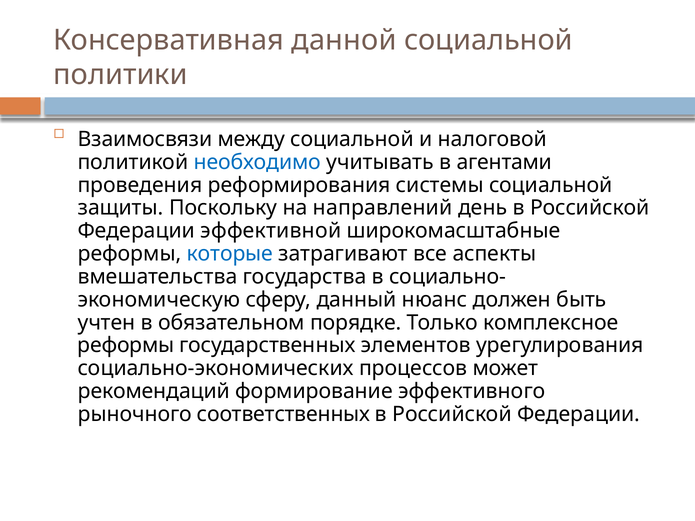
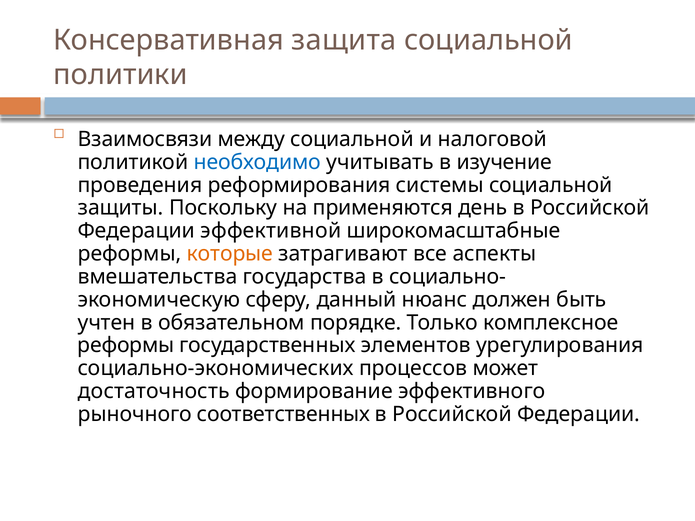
данной: данной -> защита
агентами: агентами -> изучение
направлений: направлений -> применяются
которые colour: blue -> orange
рекомендаций: рекомендаций -> достаточность
